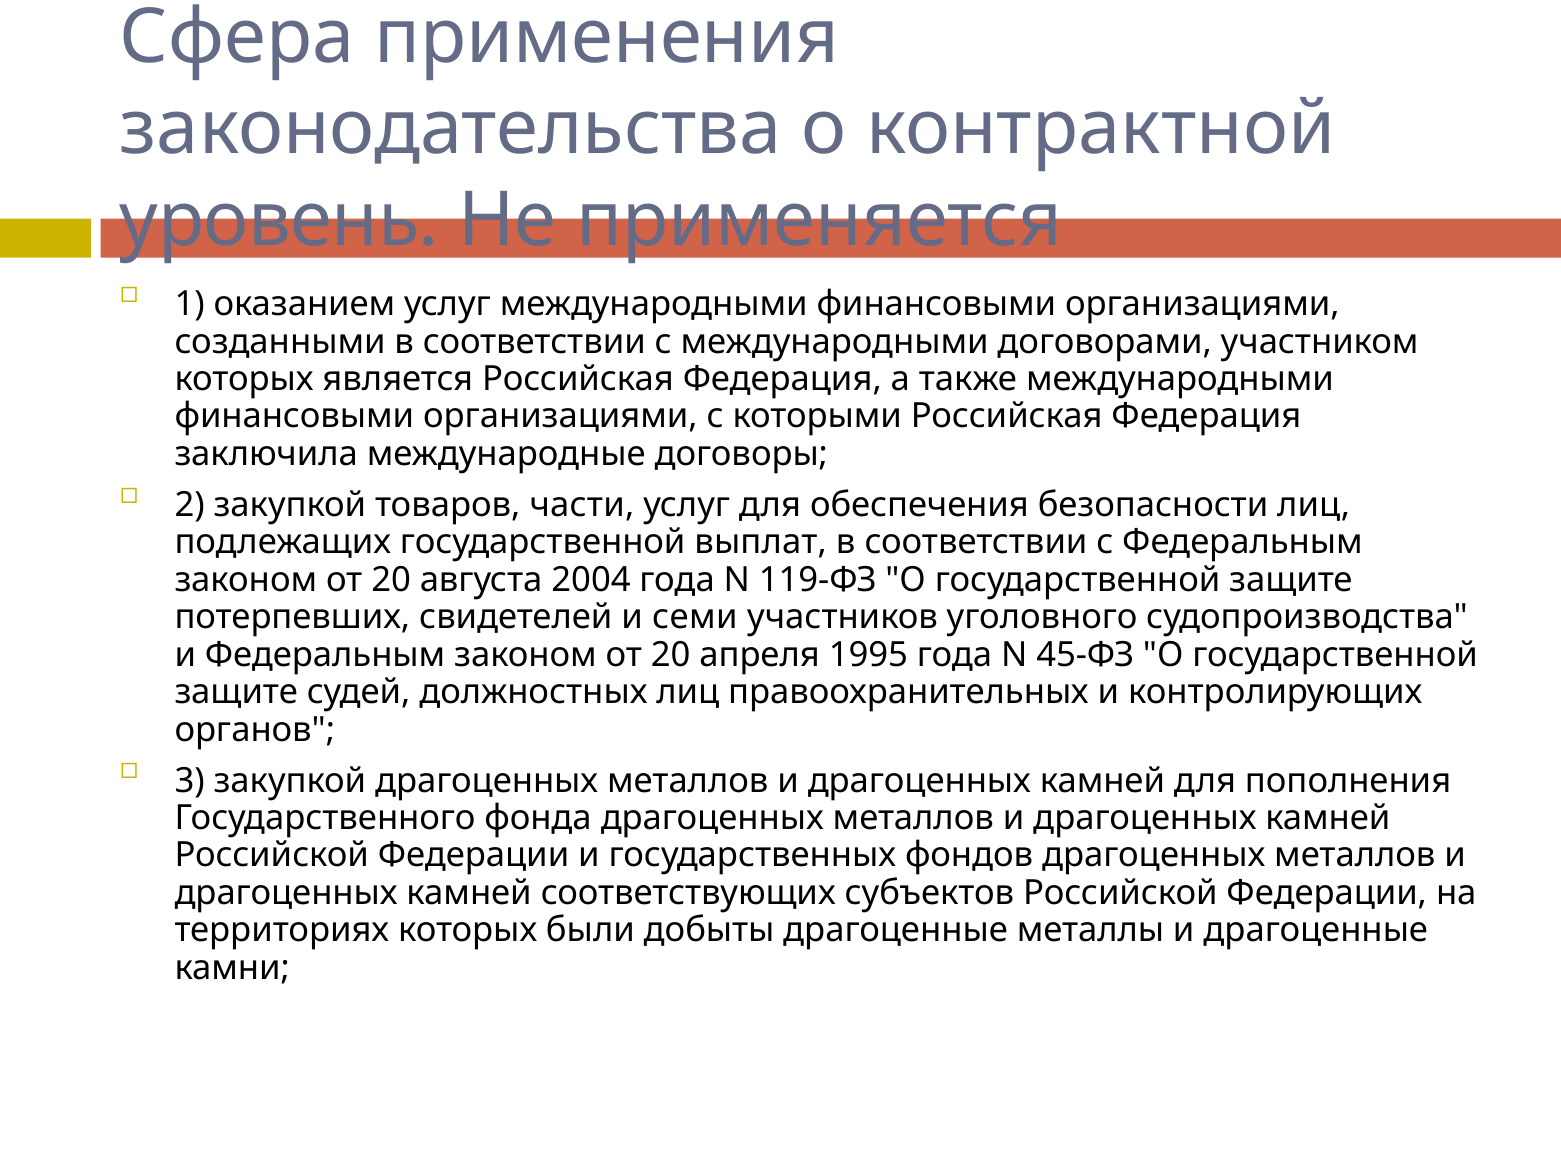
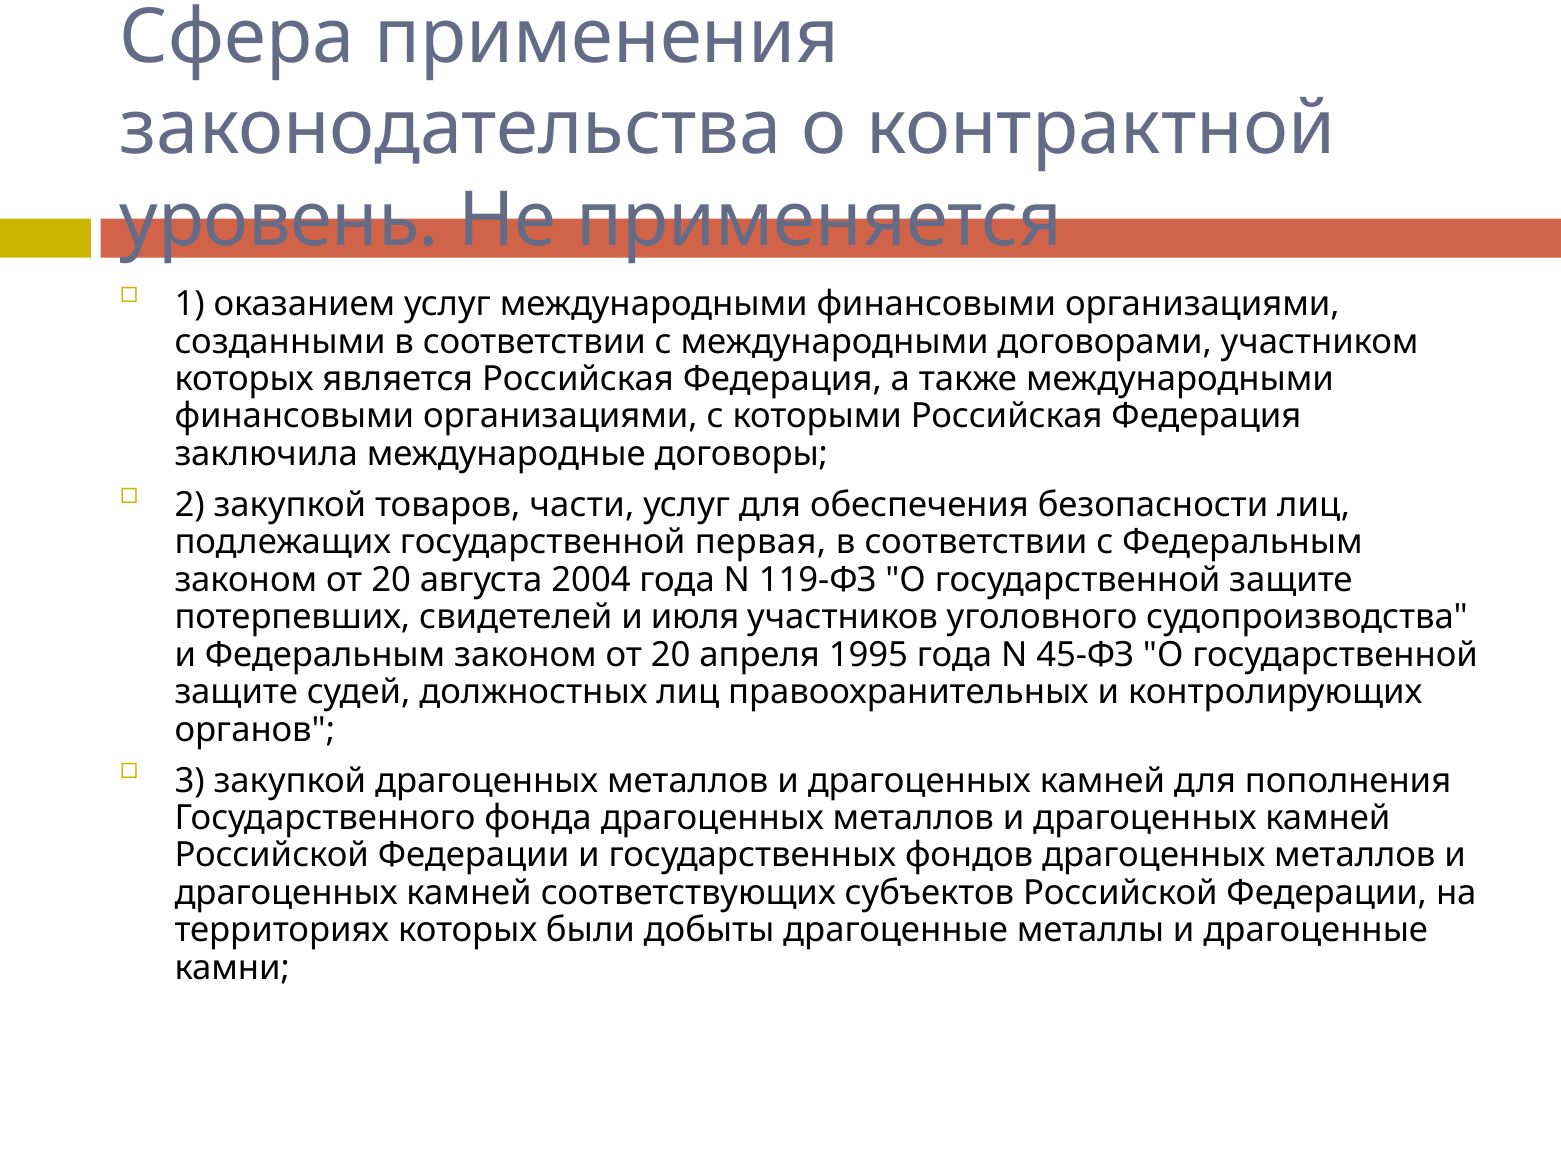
выплат: выплат -> первая
семи: семи -> июля
